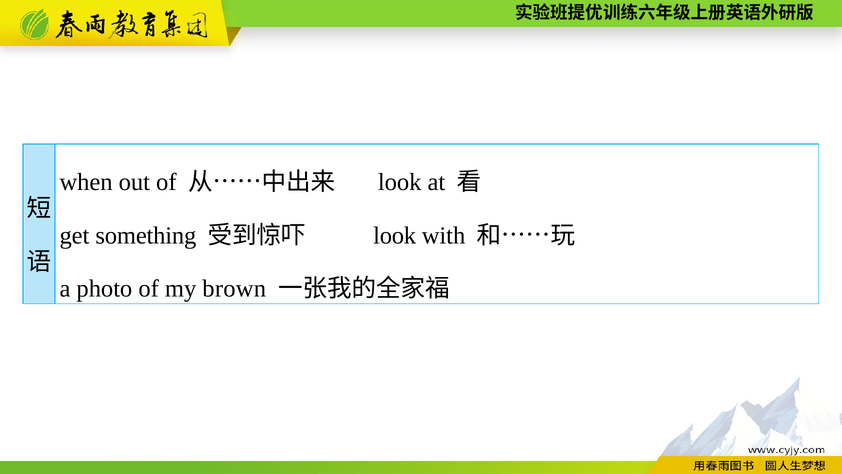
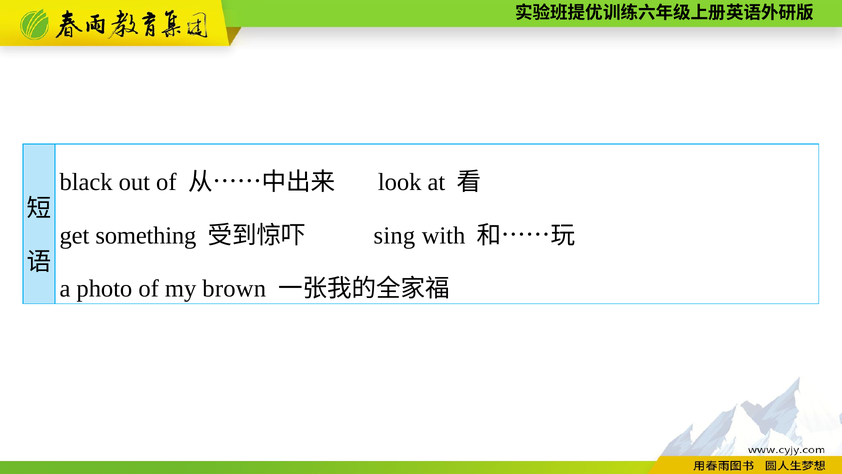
when: when -> black
look at (395, 235): look -> sing
